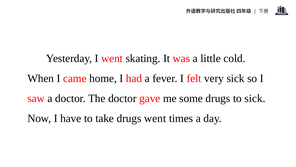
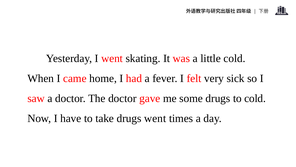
to sick: sick -> cold
